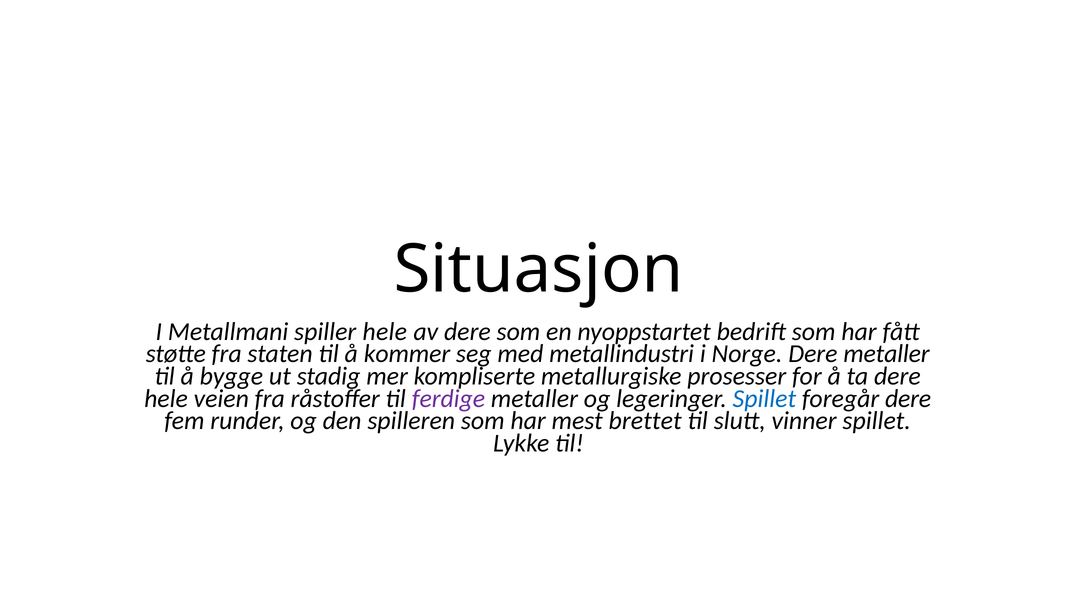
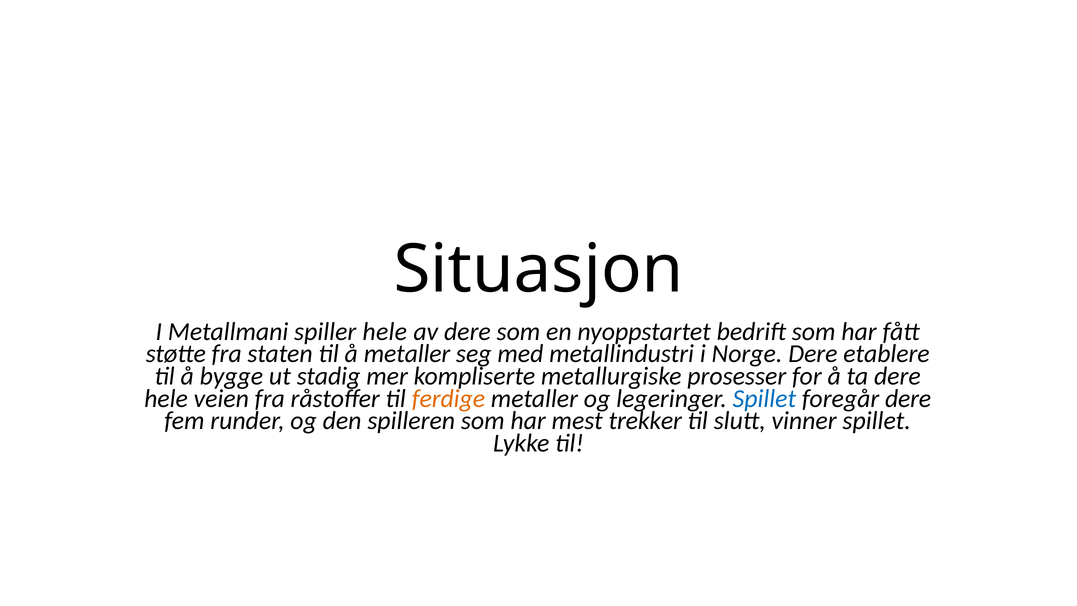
å kommer: kommer -> metaller
Dere metaller: metaller -> etablere
ferdige colour: purple -> orange
brettet: brettet -> trekker
